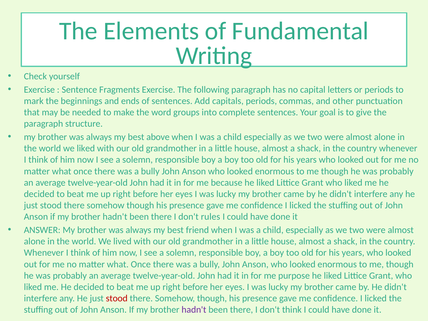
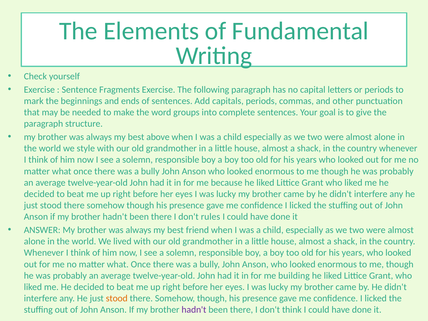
we liked: liked -> style
purpose: purpose -> building
stood at (117, 298) colour: red -> orange
